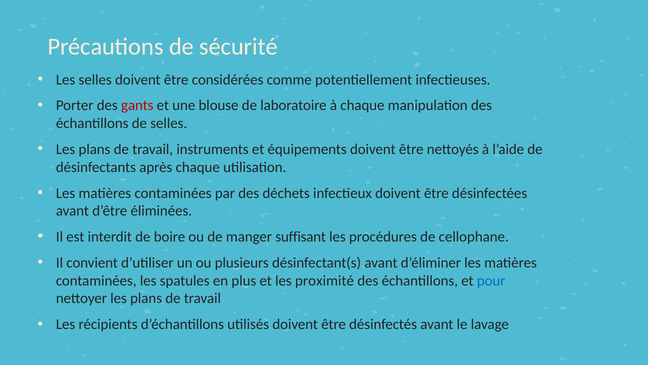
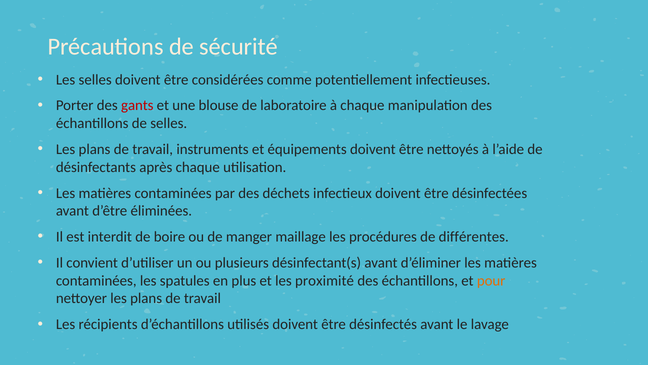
suffisant: suffisant -> maillage
cellophane: cellophane -> différentes
pour colour: blue -> orange
